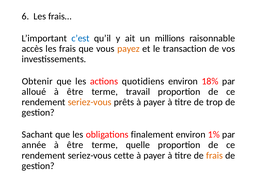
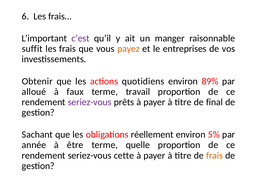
c’est colour: blue -> purple
millions: millions -> manger
accès: accès -> suffit
transaction: transaction -> entreprises
18%: 18% -> 89%
être at (75, 92): être -> faux
seriez-vous at (90, 102) colour: orange -> purple
trop: trop -> final
finalement: finalement -> réellement
1%: 1% -> 5%
